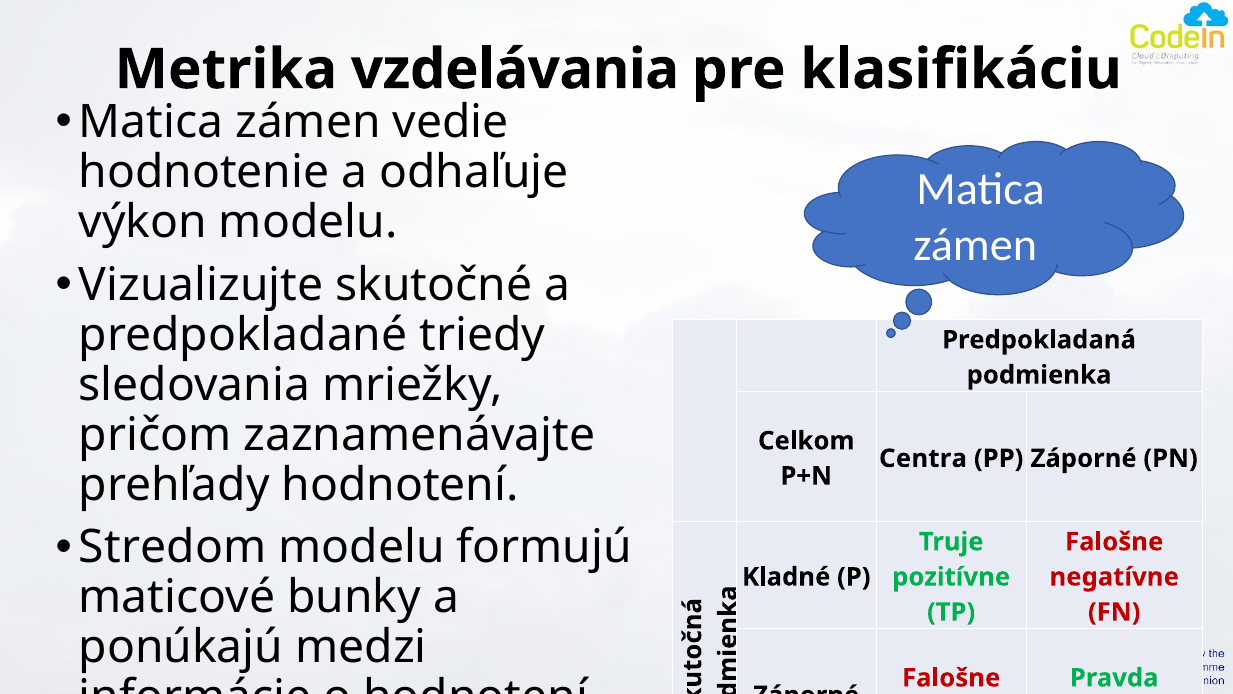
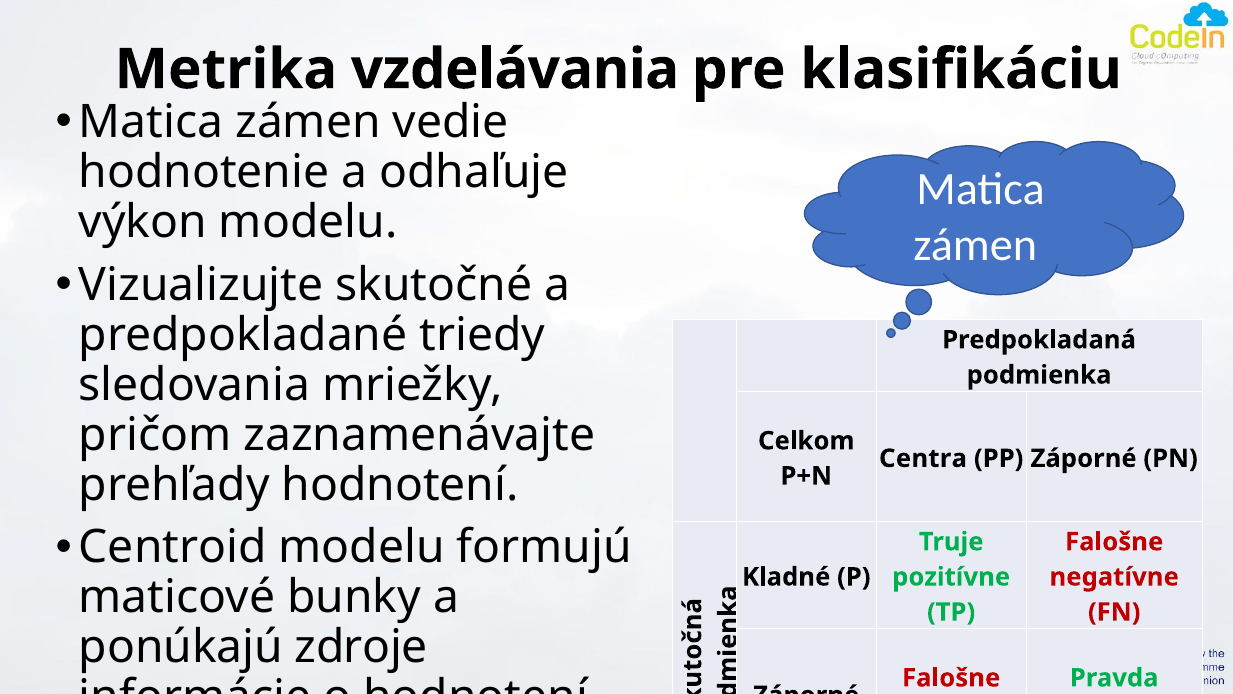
Stredom: Stredom -> Centroid
medzi: medzi -> zdroje
